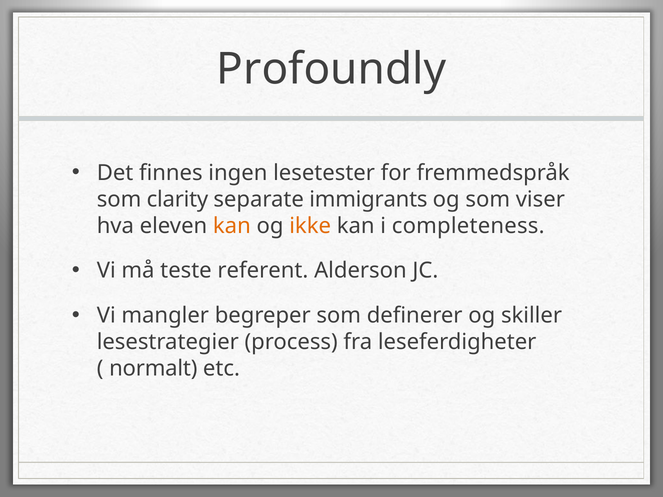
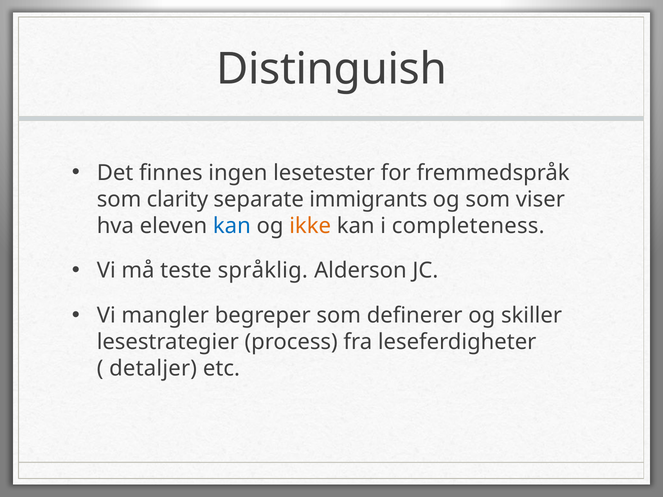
Profoundly: Profoundly -> Distinguish
kan at (232, 226) colour: orange -> blue
referent: referent -> språklig
normalt: normalt -> detaljer
